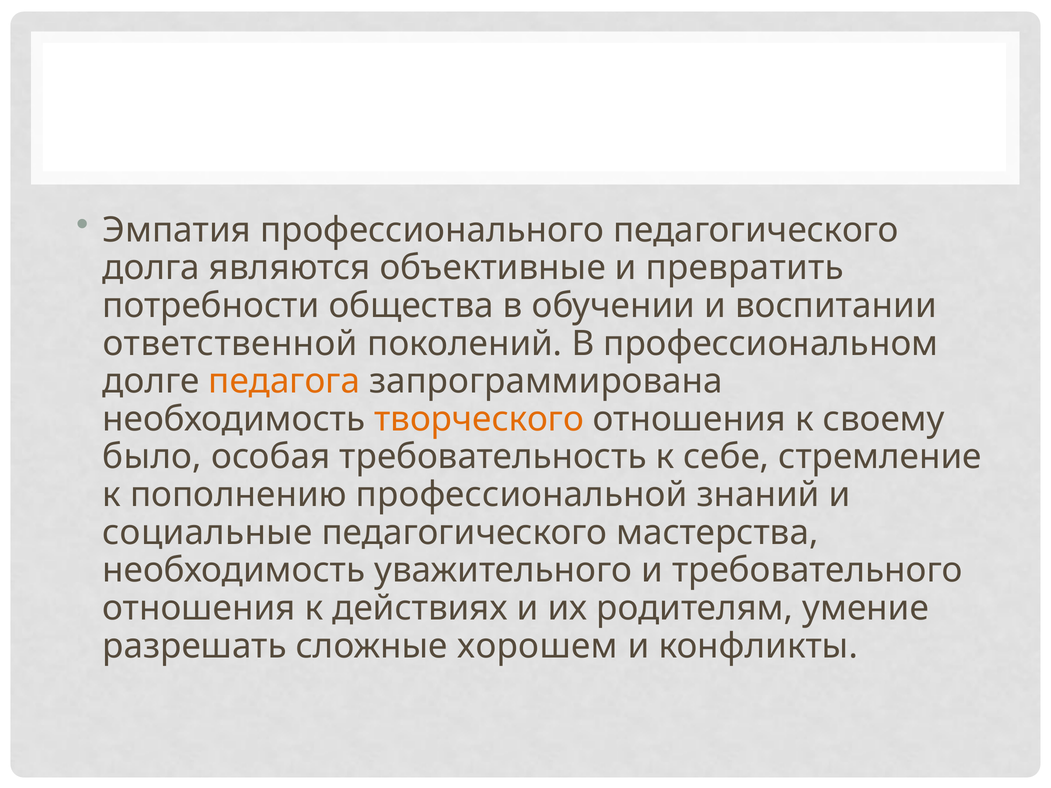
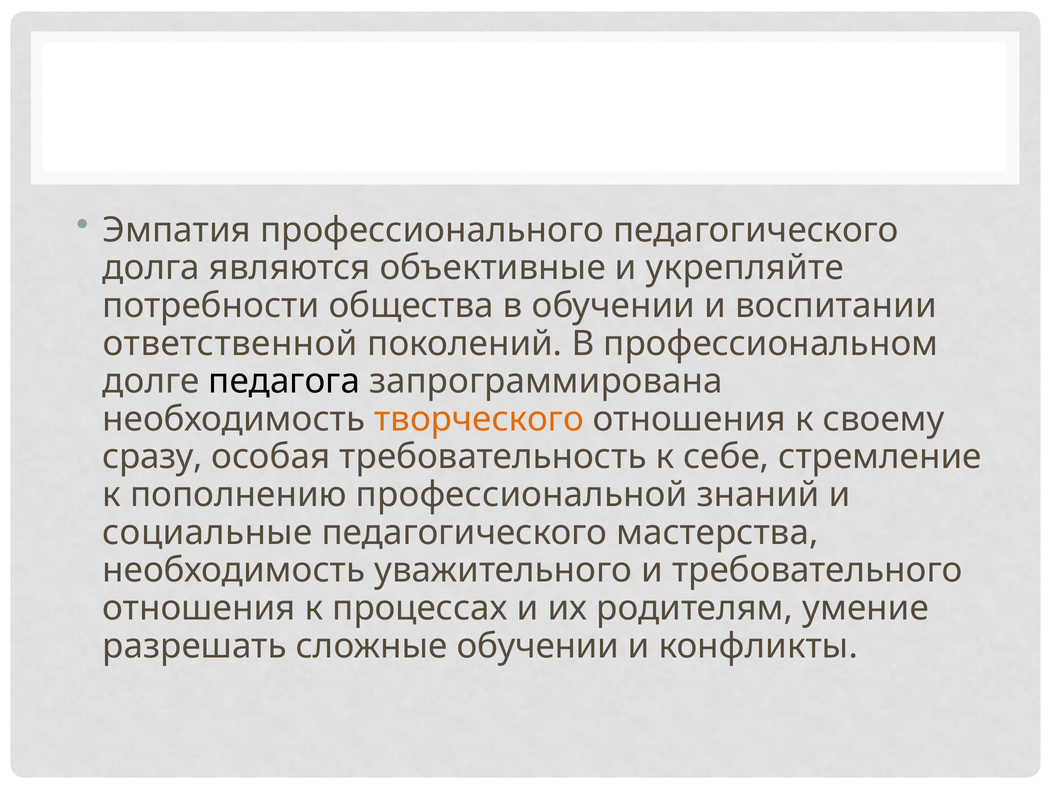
превратить: превратить -> укрепляйте
педагога colour: orange -> black
было: было -> сразу
действиях: действиях -> процессах
сложные хорошем: хорошем -> обучении
